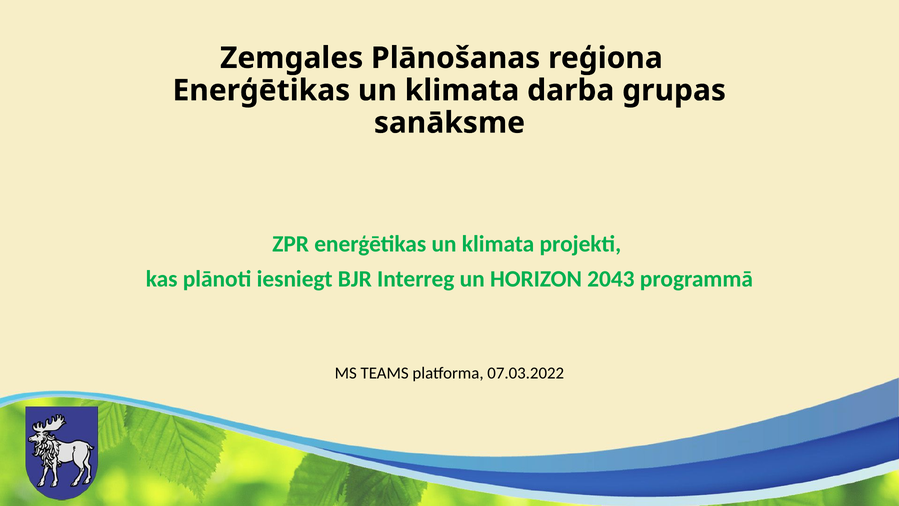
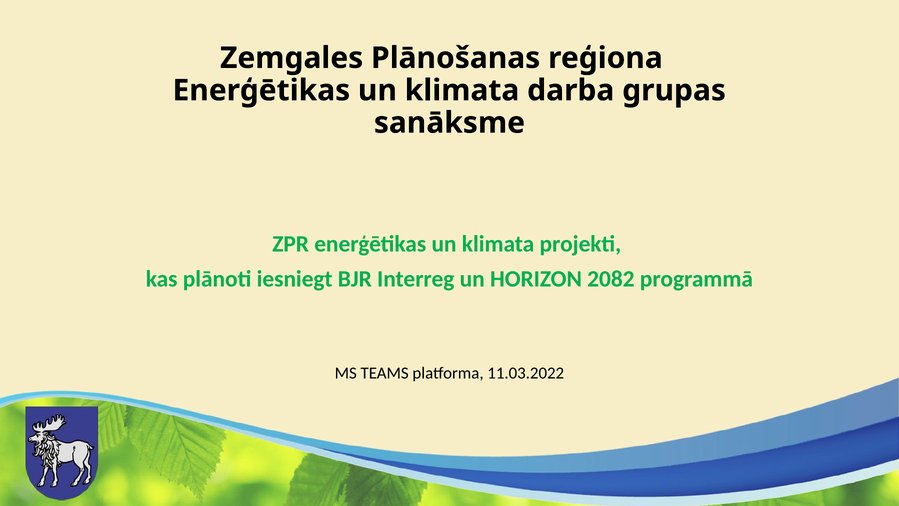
2043: 2043 -> 2082
07.03.2022: 07.03.2022 -> 11.03.2022
